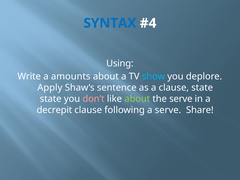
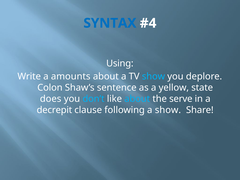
Apply: Apply -> Colon
a clause: clause -> yellow
state at (51, 99): state -> does
don’t colour: pink -> light blue
about at (137, 99) colour: light green -> light blue
a serve: serve -> show
